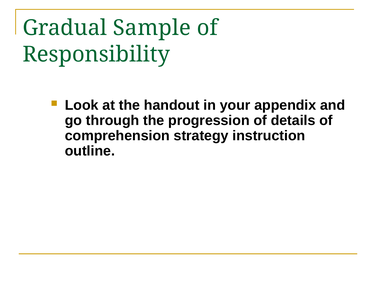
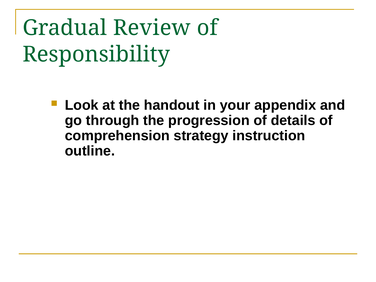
Sample: Sample -> Review
